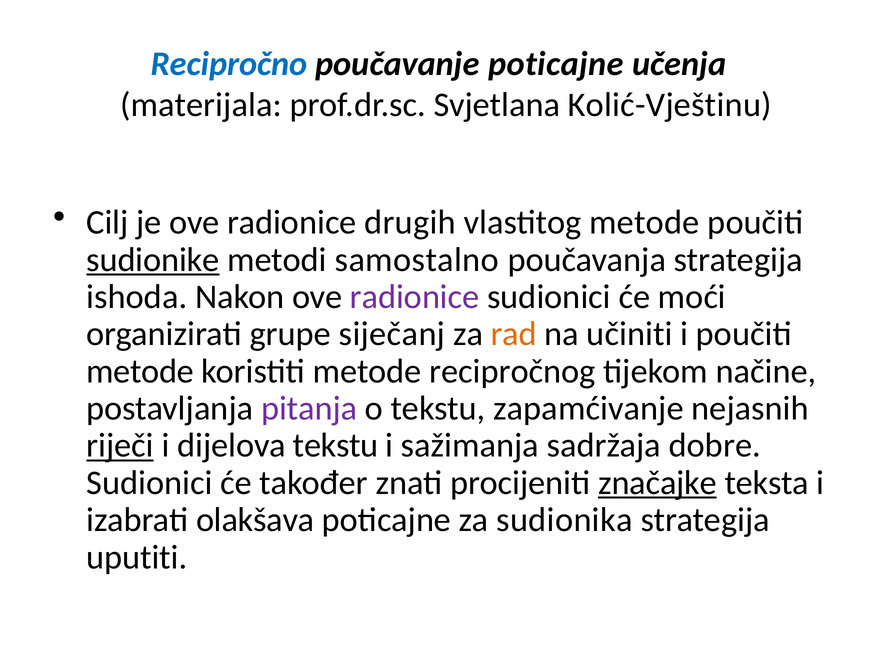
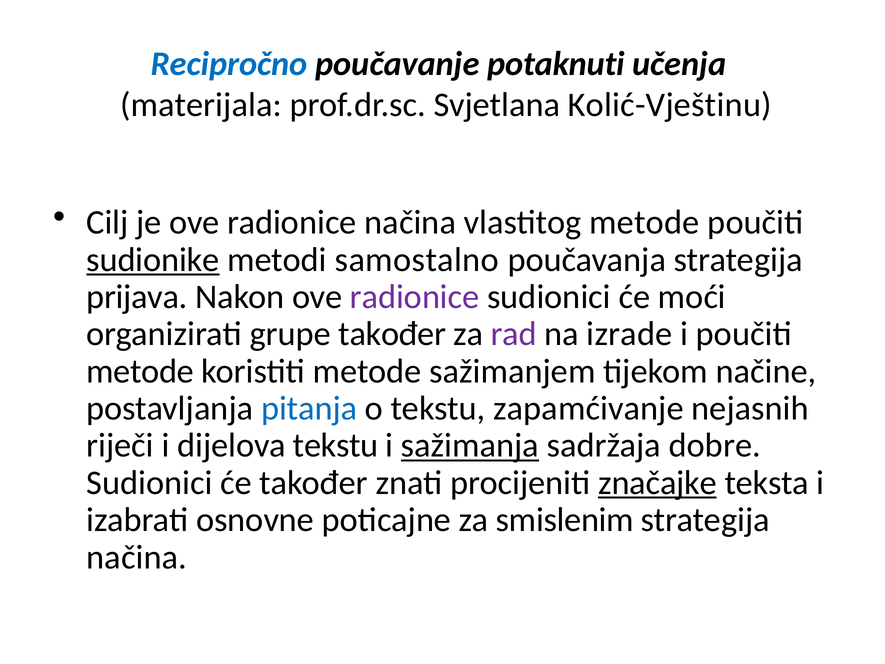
poučavanje poticajne: poticajne -> potaknuti
radionice drugih: drugih -> načina
ishoda: ishoda -> prijava
grupe siječanj: siječanj -> također
rad colour: orange -> purple
učiniti: učiniti -> izrade
recipročnog: recipročnog -> sažimanjem
pitanja colour: purple -> blue
riječi underline: present -> none
sažimanja underline: none -> present
olakšava: olakšava -> osnovne
sudionika: sudionika -> smislenim
uputiti at (137, 557): uputiti -> načina
